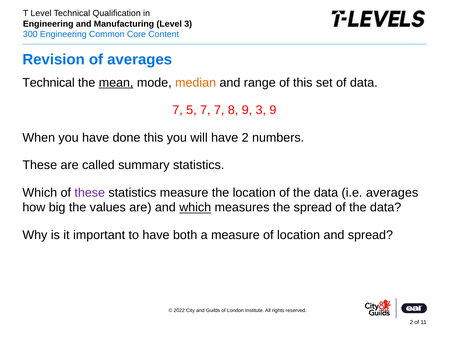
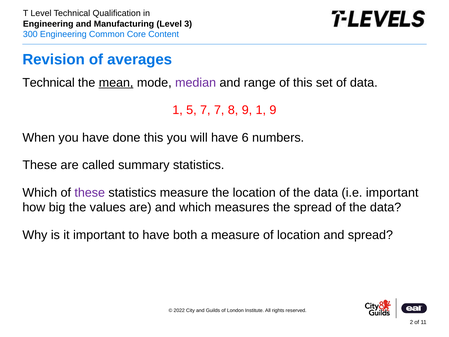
median colour: orange -> purple
7 at (178, 110): 7 -> 1
9 3: 3 -> 1
have 2: 2 -> 6
i.e averages: averages -> important
which at (195, 207) underline: present -> none
